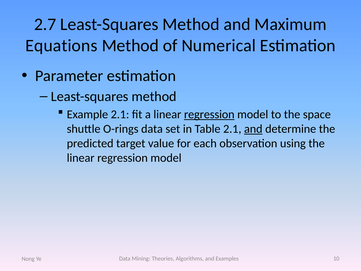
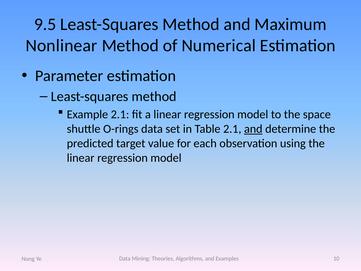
2.7: 2.7 -> 9.5
Equations: Equations -> Nonlinear
regression at (209, 114) underline: present -> none
